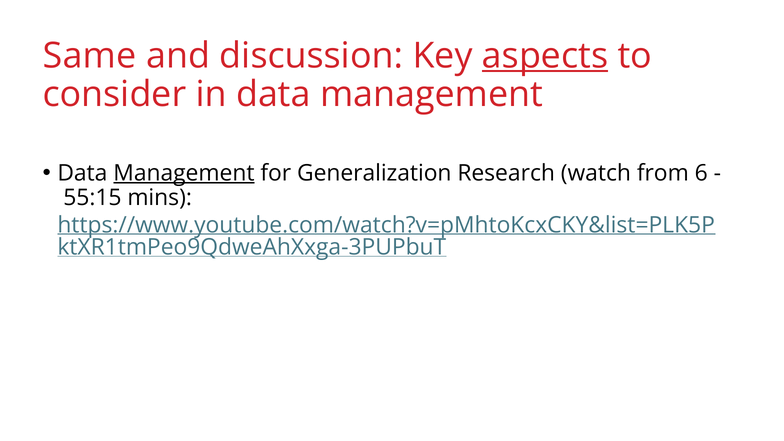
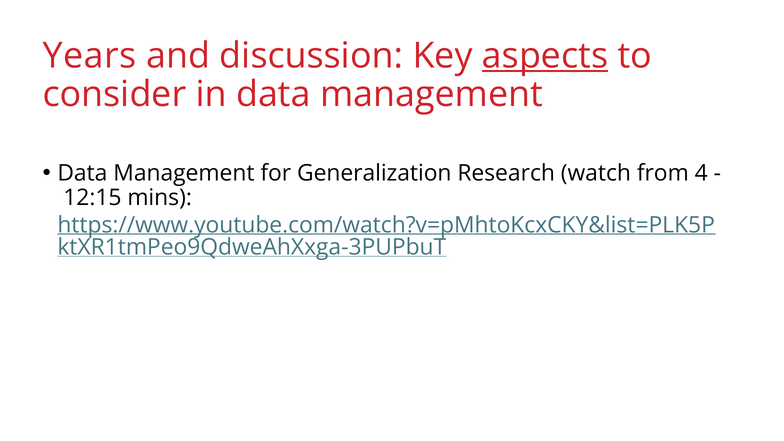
Same: Same -> Years
Management at (184, 173) underline: present -> none
6: 6 -> 4
55:15: 55:15 -> 12:15
